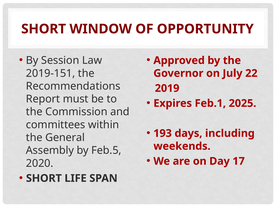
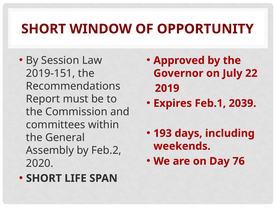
2025: 2025 -> 2039
Feb.5: Feb.5 -> Feb.2
17: 17 -> 76
